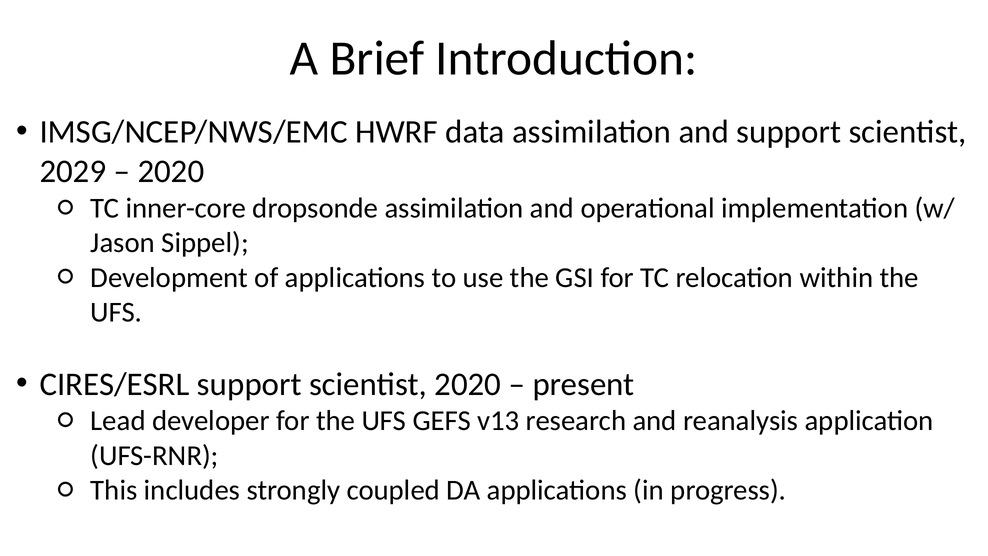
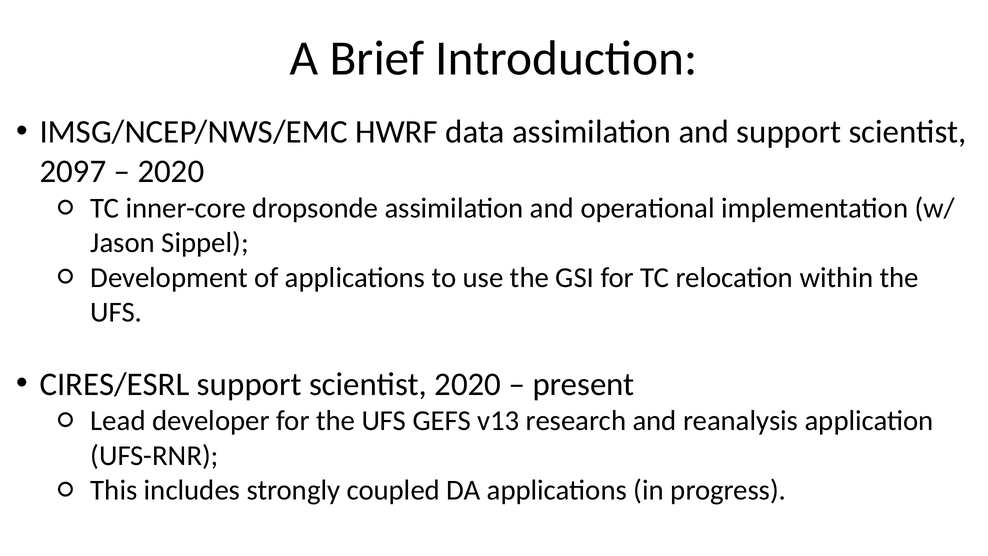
2029: 2029 -> 2097
